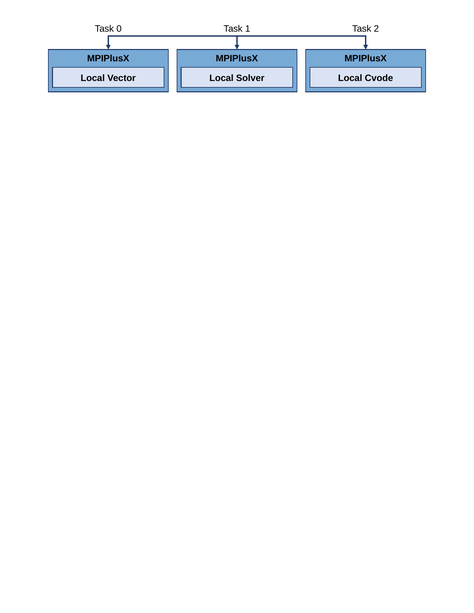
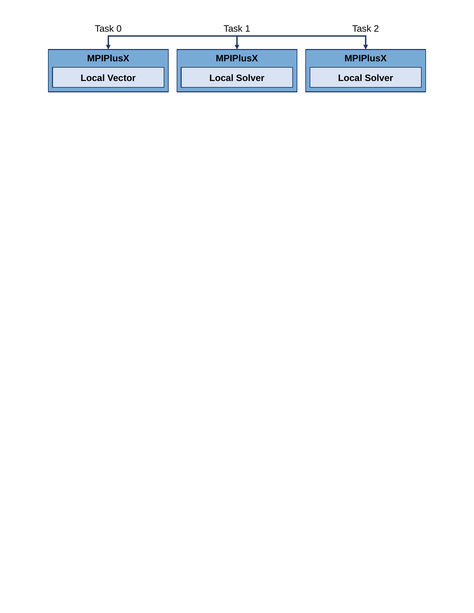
Cvode at (379, 78): Cvode -> Solver
